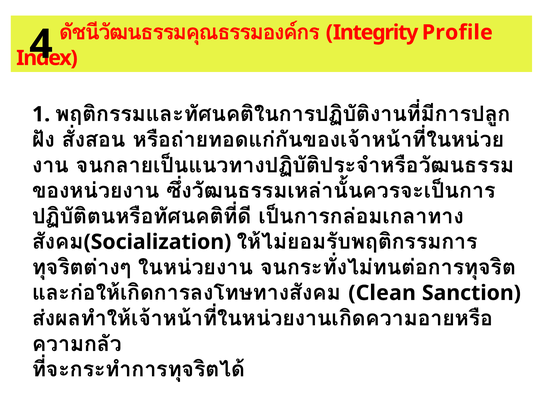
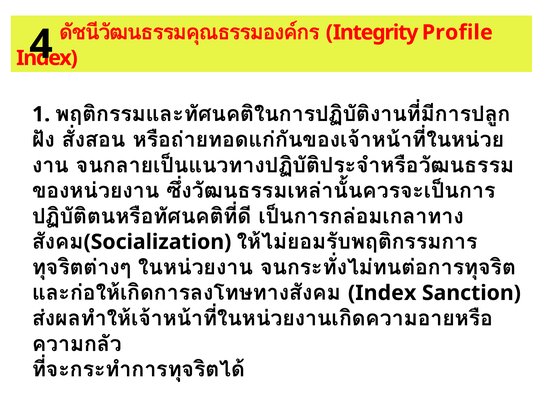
Clean at (382, 293): Clean -> Index
